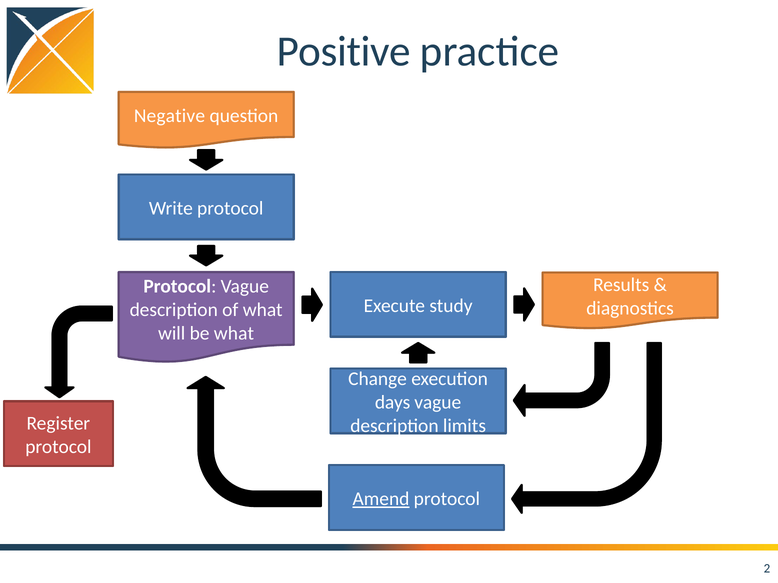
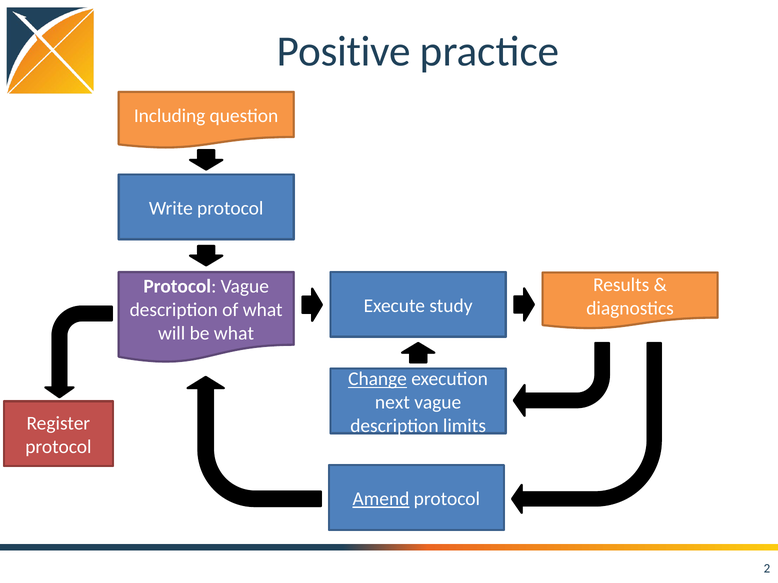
Negative: Negative -> Including
Change underline: none -> present
days: days -> next
